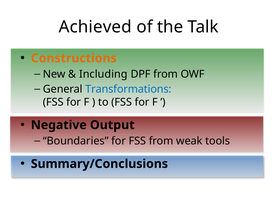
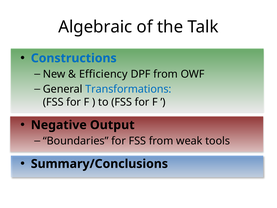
Achieved: Achieved -> Algebraic
Constructions colour: orange -> blue
Including: Including -> Efficiency
